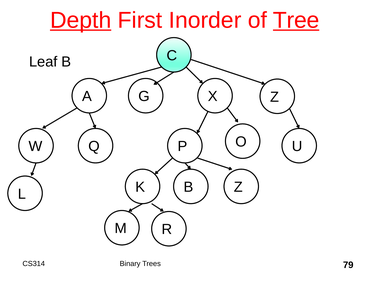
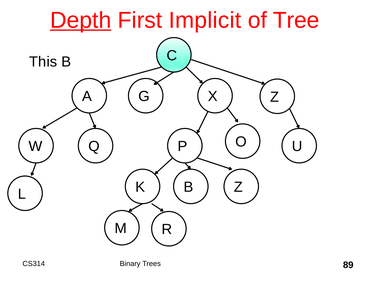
Inorder: Inorder -> Implicit
Tree underline: present -> none
Leaf: Leaf -> This
79: 79 -> 89
